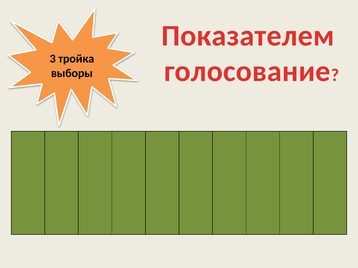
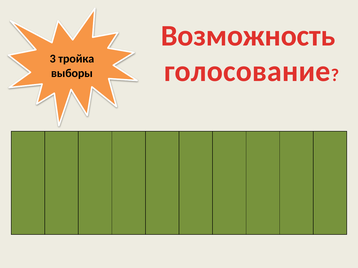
Показателем: Показателем -> Возможность
